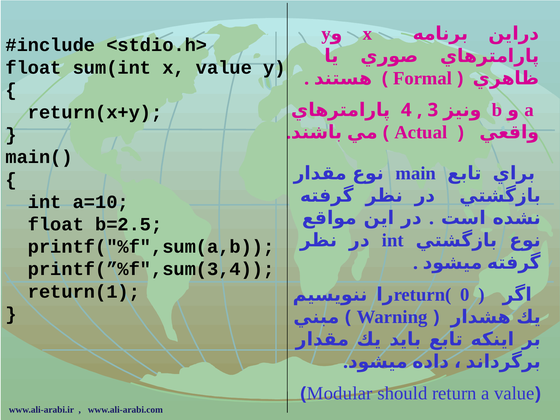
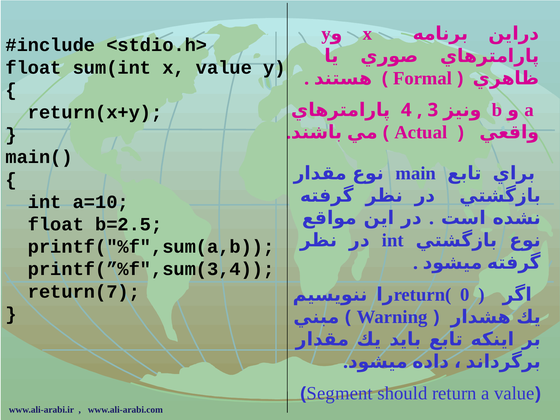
return(1: return(1 -> return(7
Modular: Modular -> Segment
